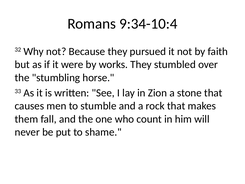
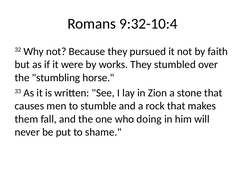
9:34-10:4: 9:34-10:4 -> 9:32-10:4
count: count -> doing
